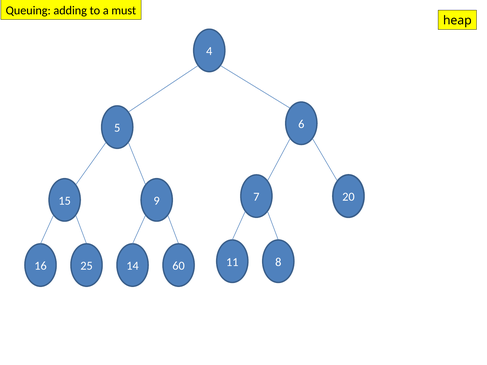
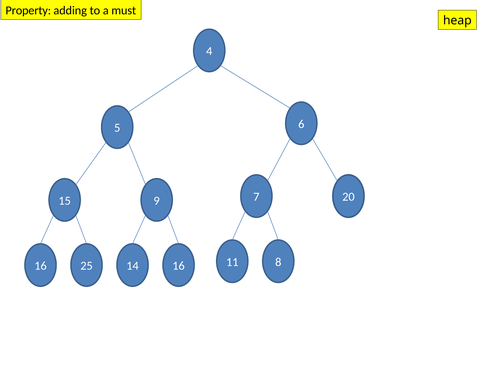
Queuing: Queuing -> Property
14 60: 60 -> 16
